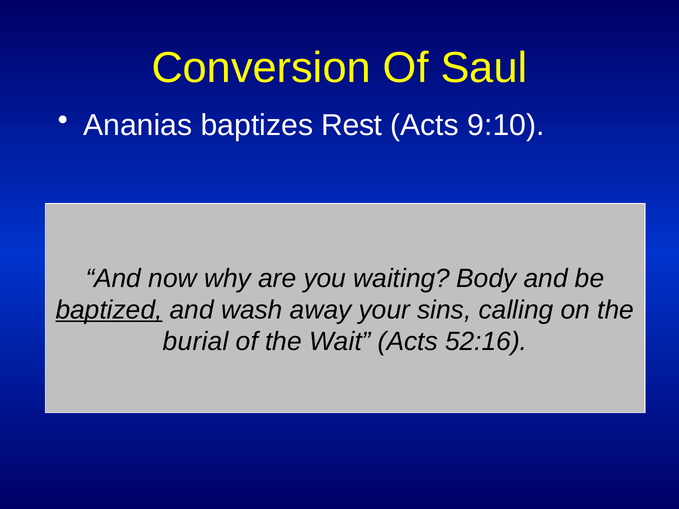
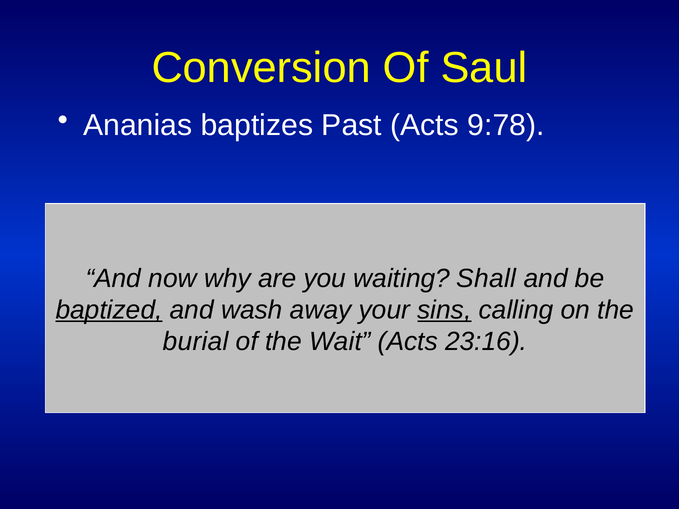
Rest: Rest -> Past
9:10: 9:10 -> 9:78
Body: Body -> Shall
sins underline: none -> present
52:16: 52:16 -> 23:16
